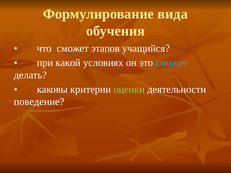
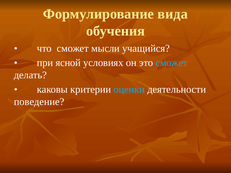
этапов: этапов -> мысли
какой: какой -> ясной
оценки colour: light green -> light blue
